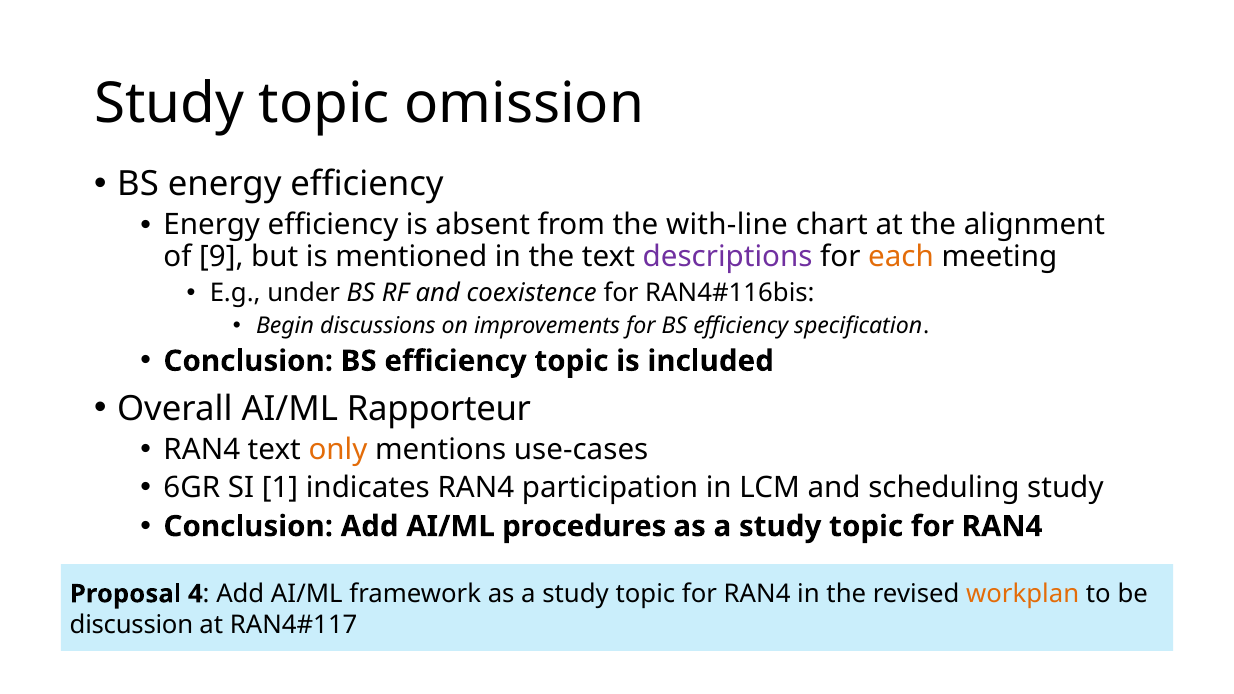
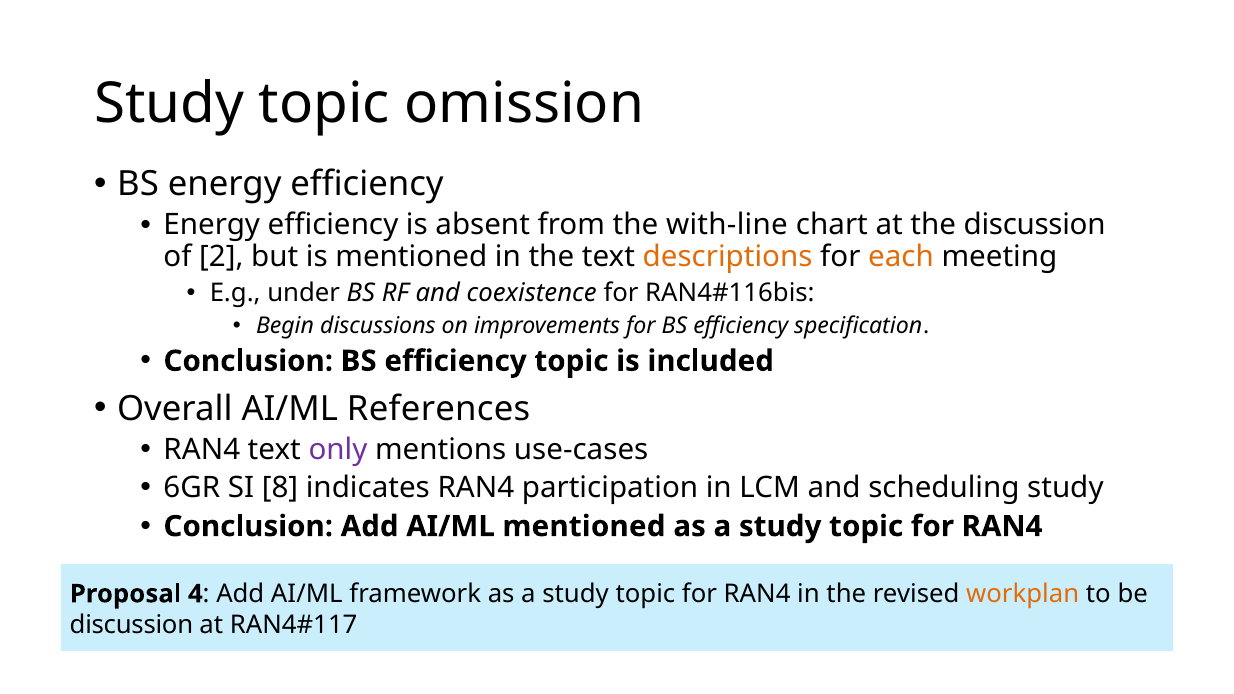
the alignment: alignment -> discussion
9: 9 -> 2
descriptions colour: purple -> orange
Rapporteur: Rapporteur -> References
only colour: orange -> purple
1: 1 -> 8
AI/ML procedures: procedures -> mentioned
